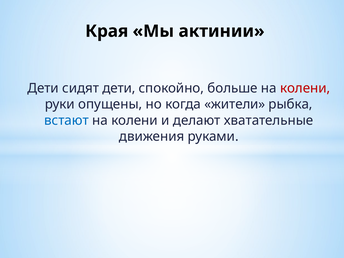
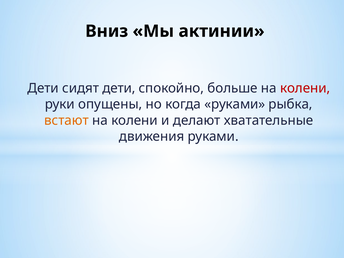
Края: Края -> Вниз
когда жители: жители -> руками
встают colour: blue -> orange
